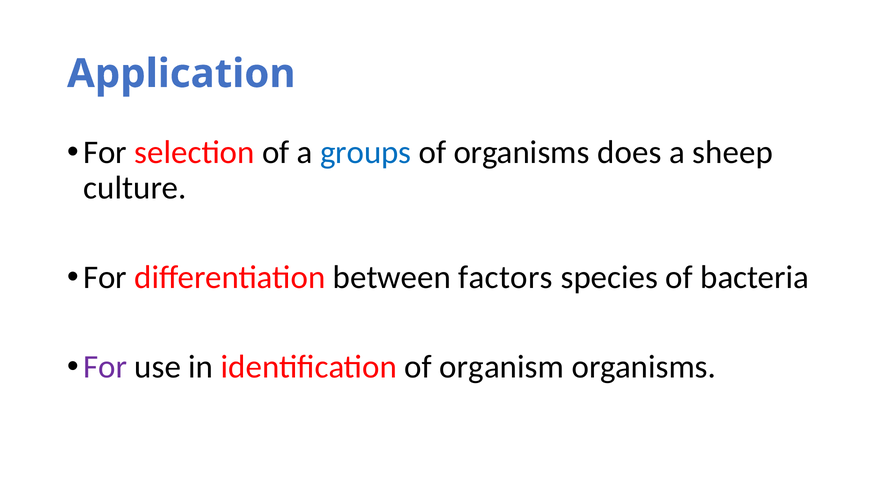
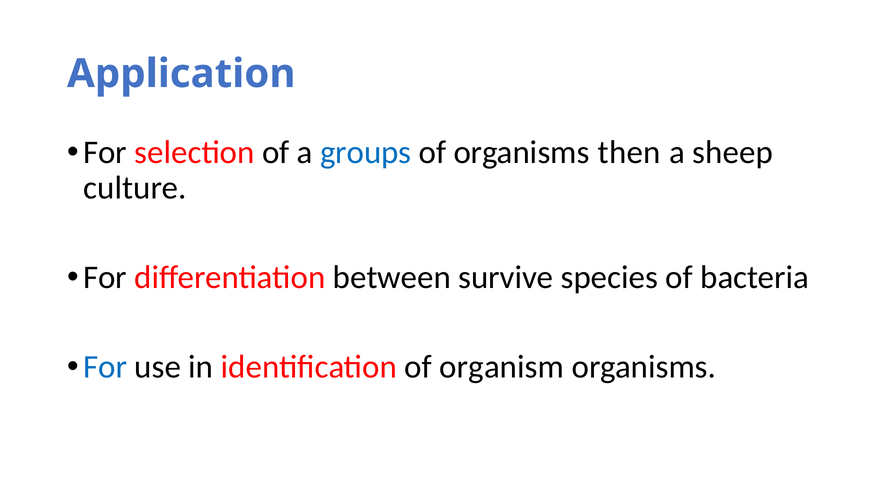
does: does -> then
factors: factors -> survive
For at (105, 367) colour: purple -> blue
